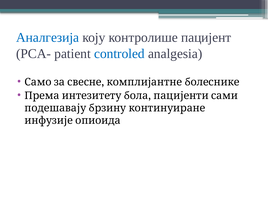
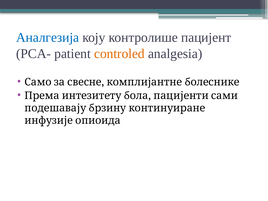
controled colour: blue -> orange
